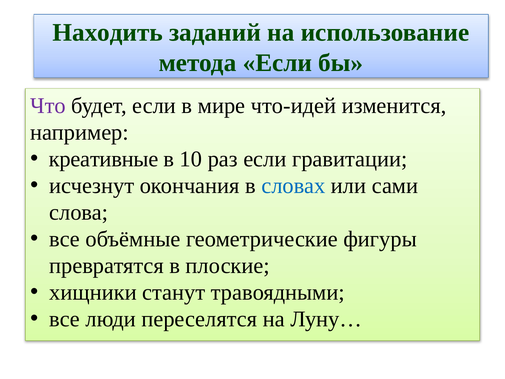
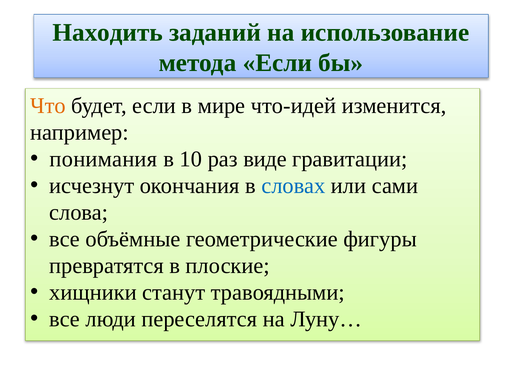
Что colour: purple -> orange
креативные: креативные -> понимания
раз если: если -> виде
